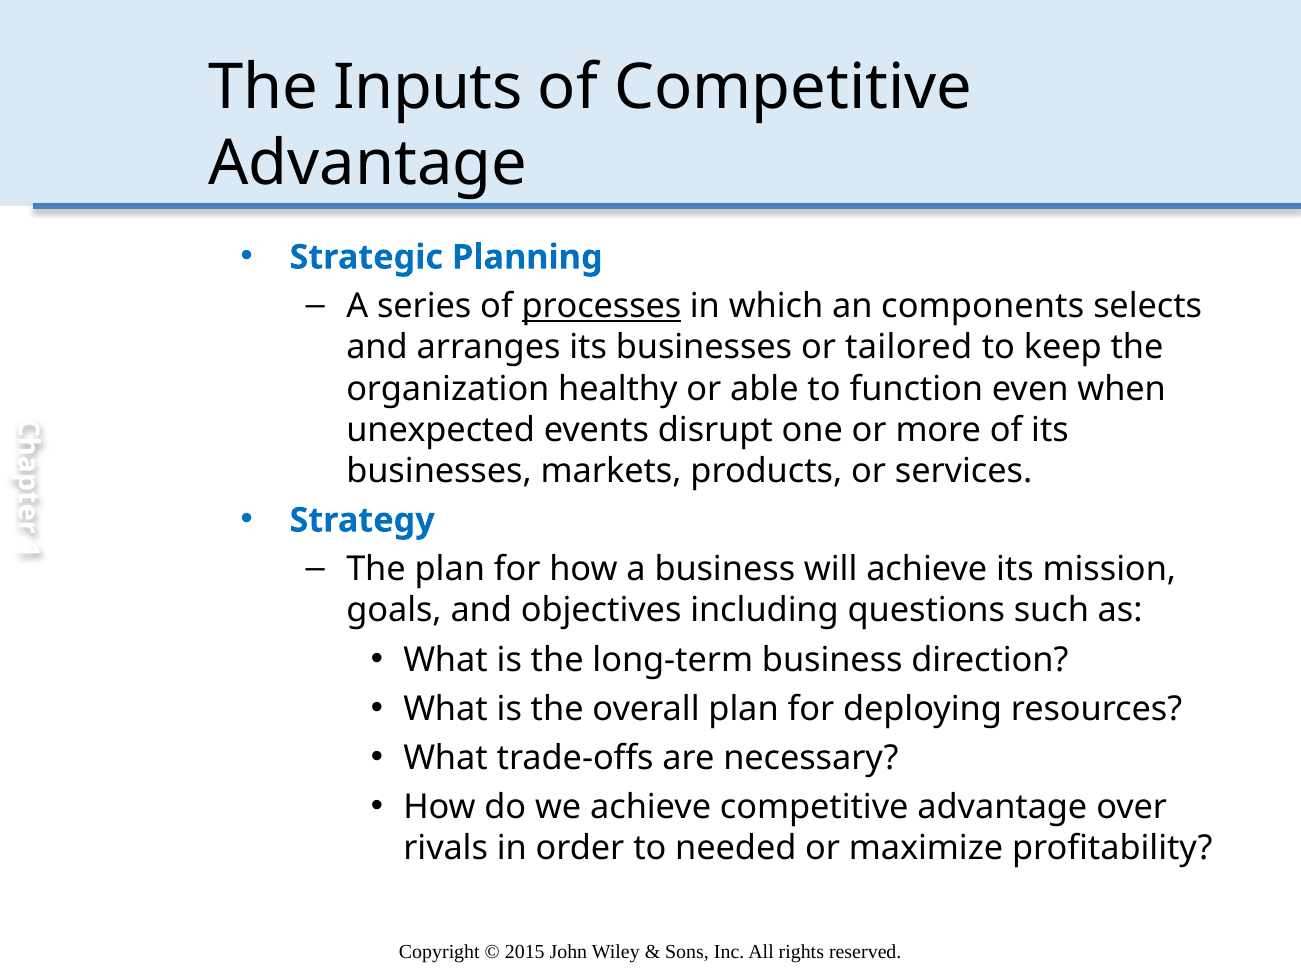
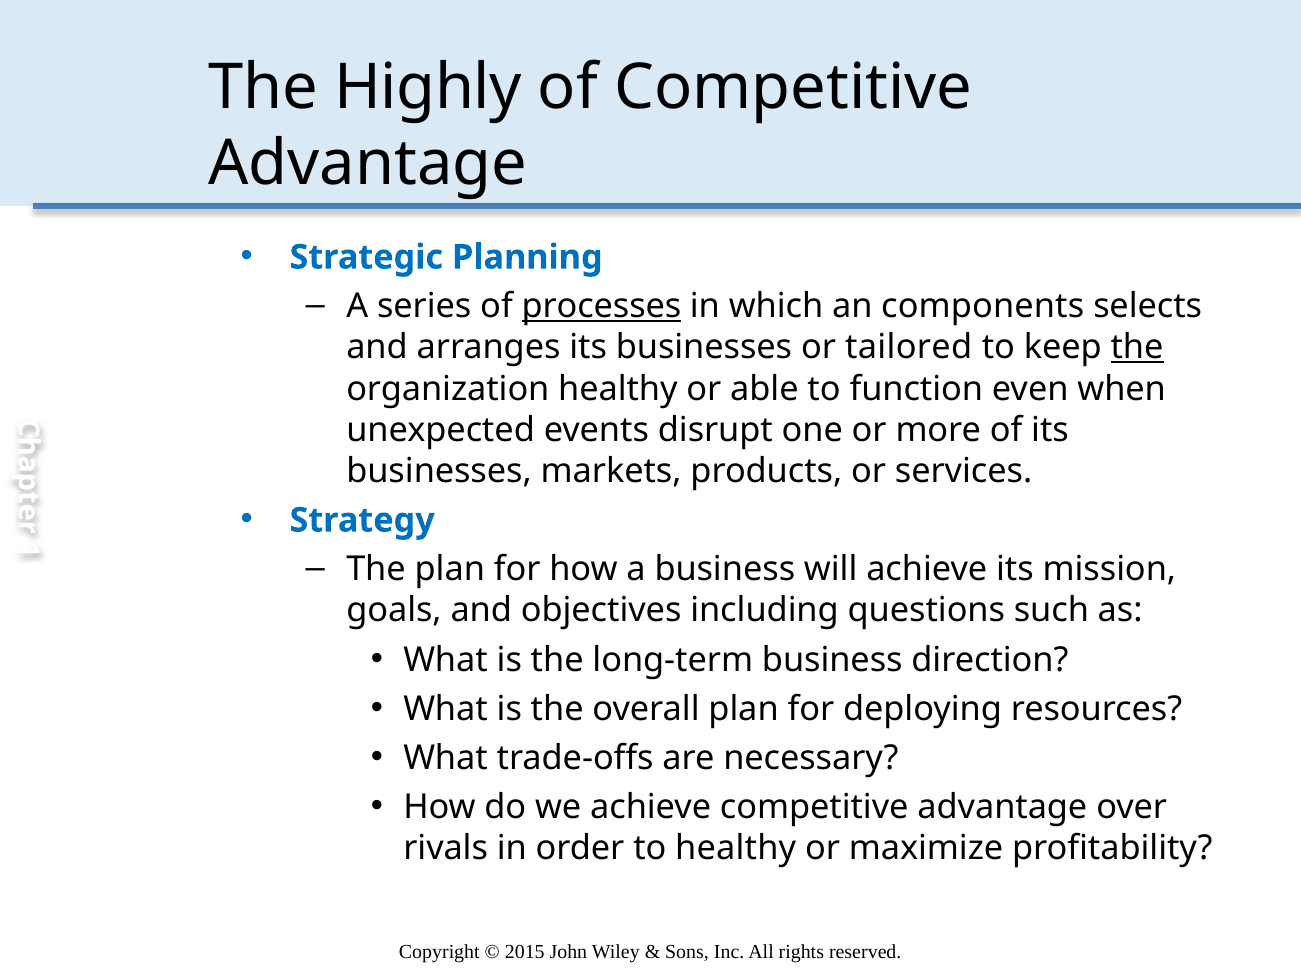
Inputs: Inputs -> Highly
the at (1137, 347) underline: none -> present
to needed: needed -> healthy
